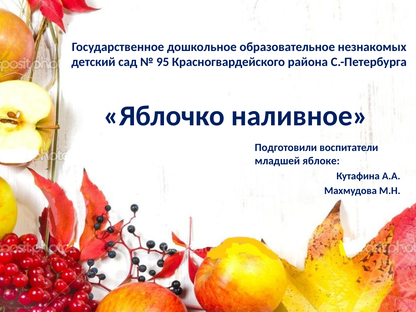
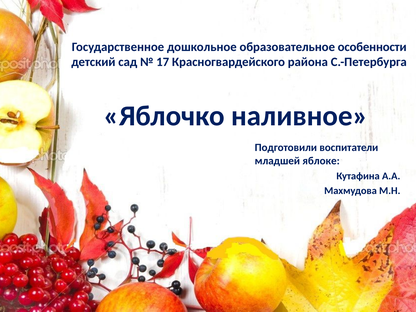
незнакомых: незнакомых -> особенности
95: 95 -> 17
